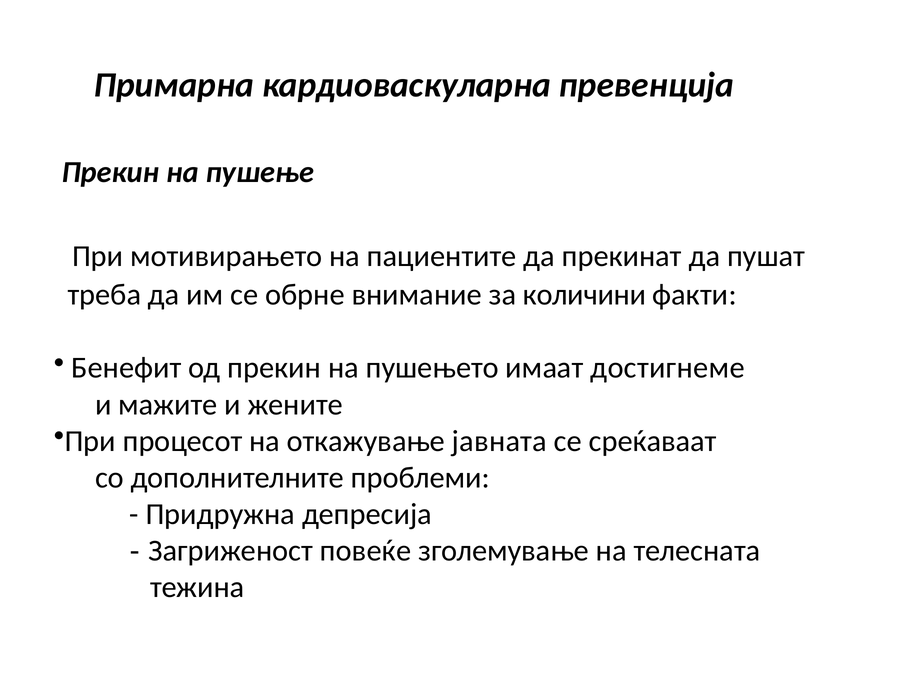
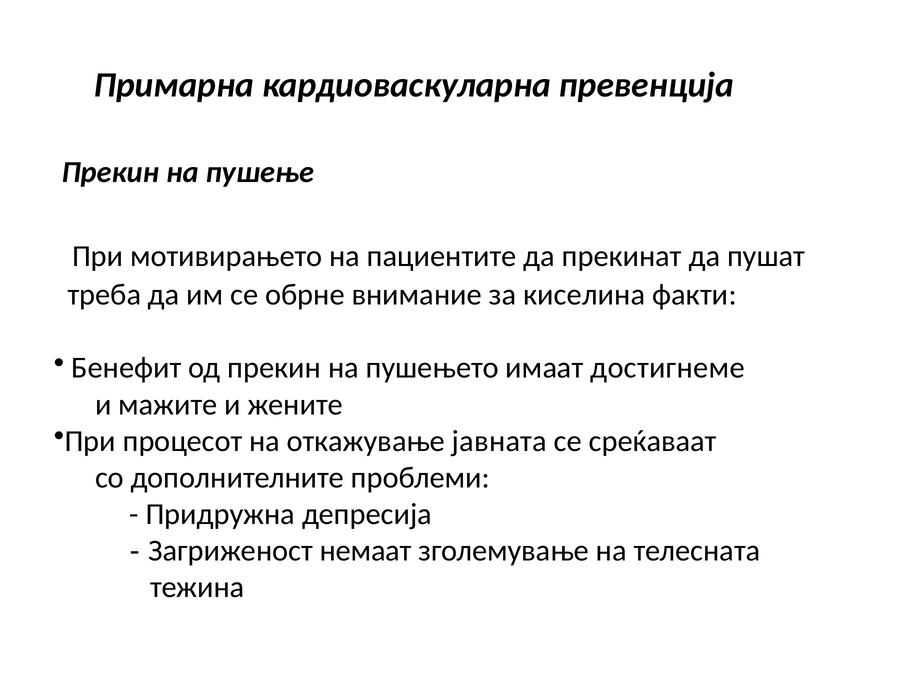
количини: количини -> киселина
повеќе: повеќе -> немаат
